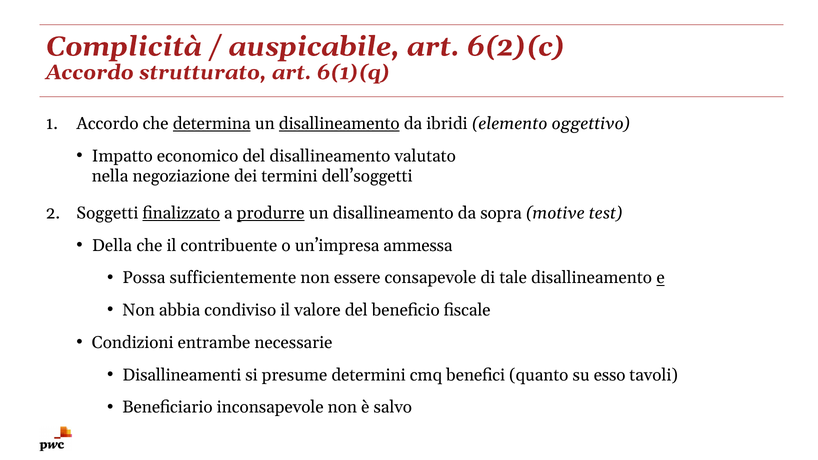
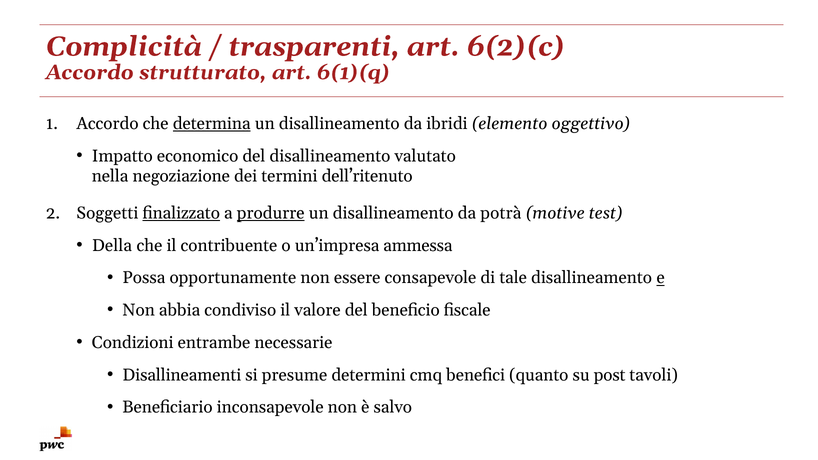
auspicabile: auspicabile -> trasparenti
disallineamento at (339, 124) underline: present -> none
dell’soggetti: dell’soggetti -> dell’ritenuto
sopra: sopra -> potrà
sufficientemente: sufficientemente -> opportunamente
esso: esso -> post
